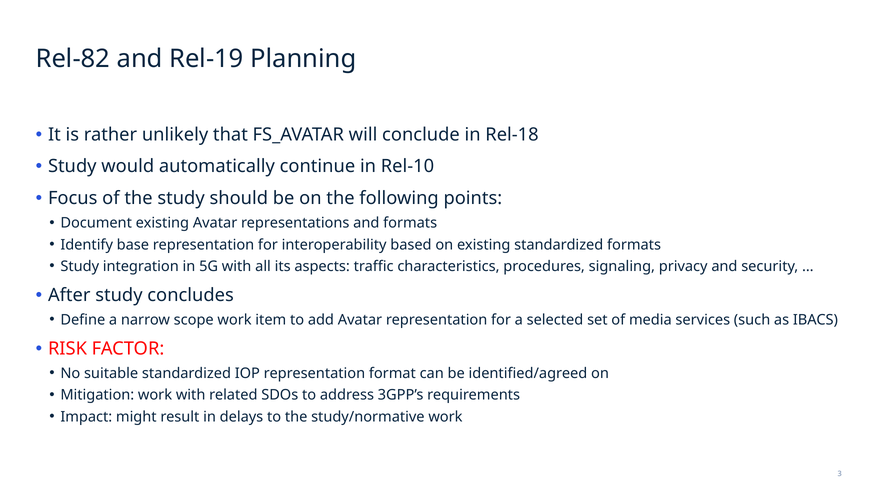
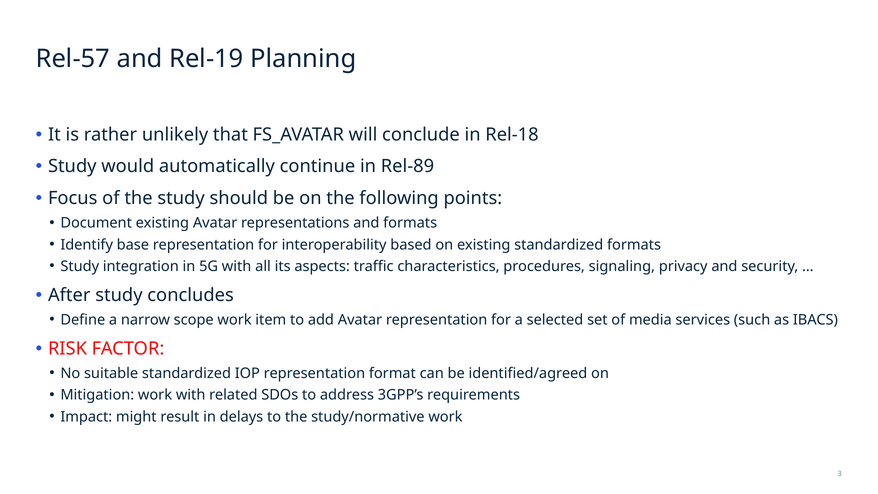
Rel-82: Rel-82 -> Rel-57
Rel-10: Rel-10 -> Rel-89
